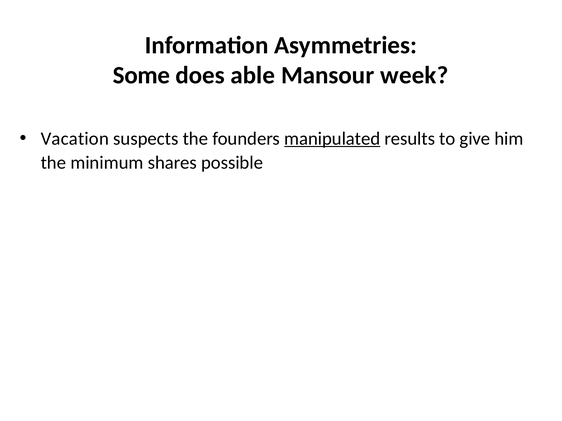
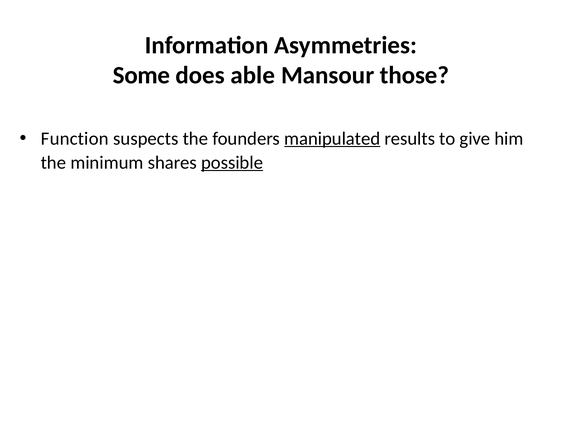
week: week -> those
Vacation: Vacation -> Function
possible underline: none -> present
